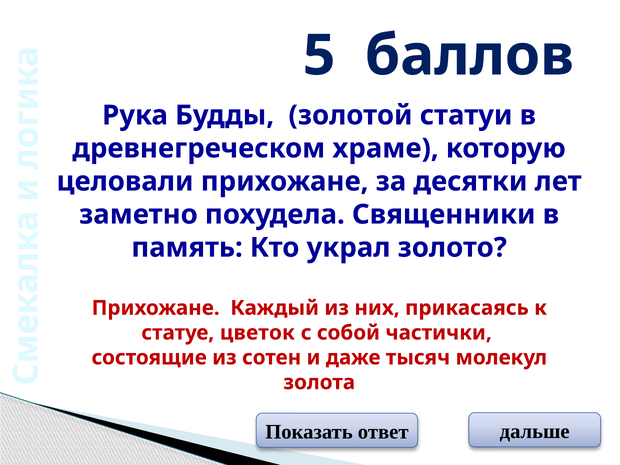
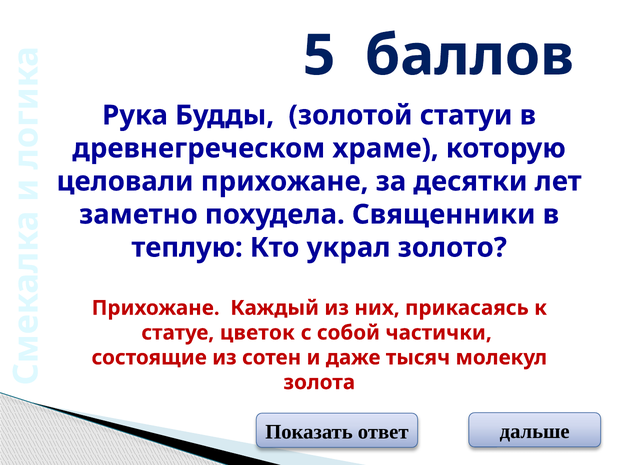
память: память -> теплую
